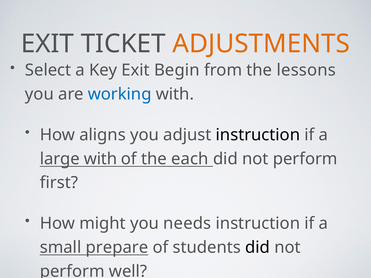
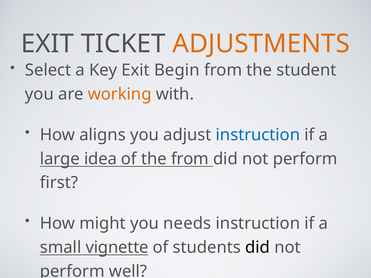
lessons: lessons -> student
working colour: blue -> orange
instruction at (258, 135) colour: black -> blue
large with: with -> idea
the each: each -> from
prepare: prepare -> vignette
